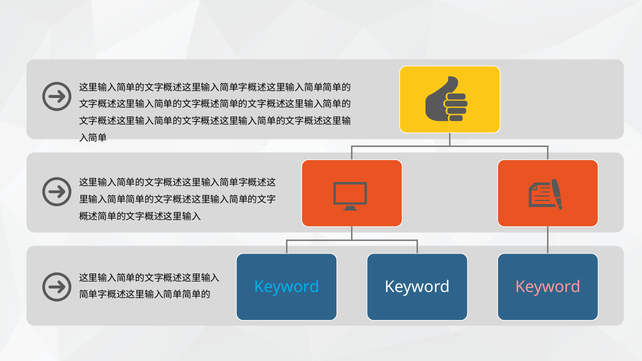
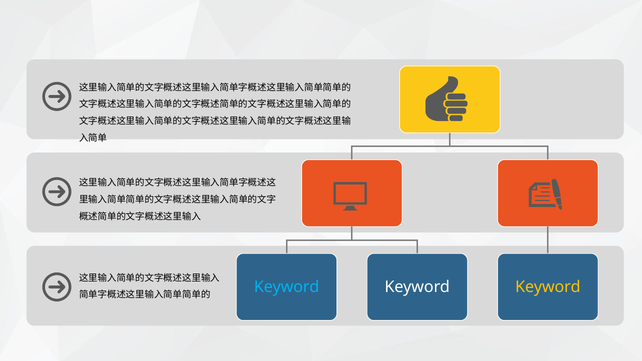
Keyword at (548, 287) colour: pink -> yellow
